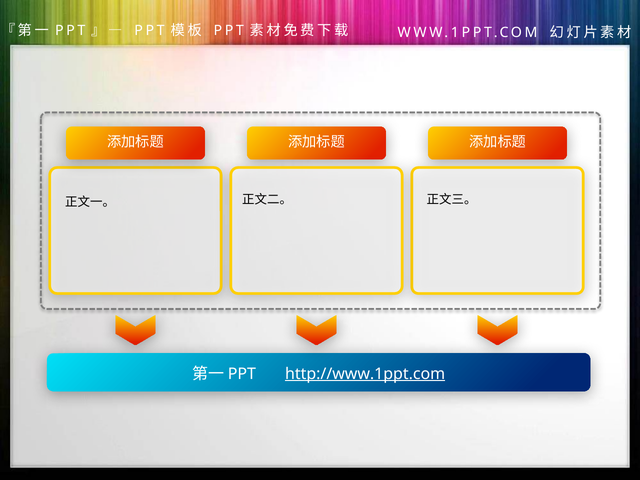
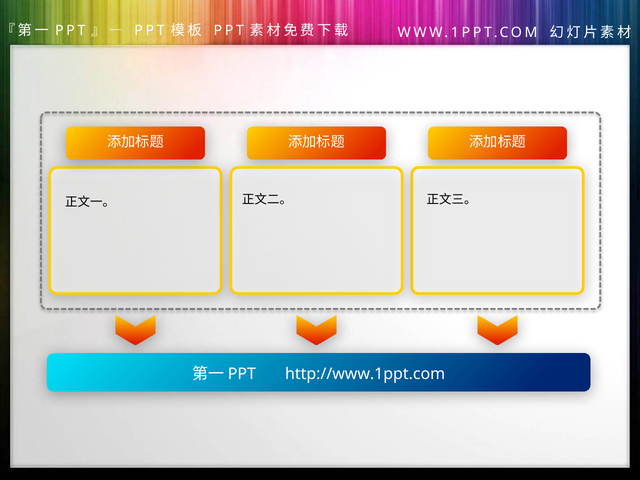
http://www.1ppt.com underline: present -> none
